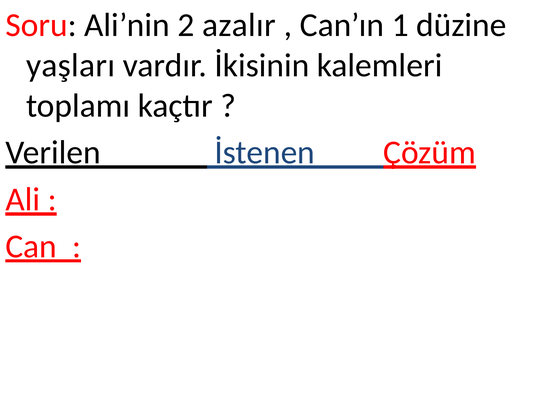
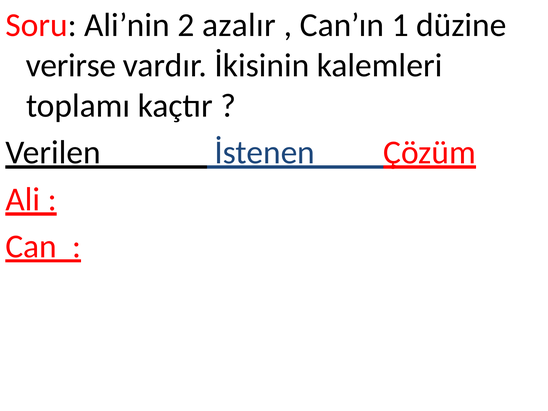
yaşları: yaşları -> verirse
